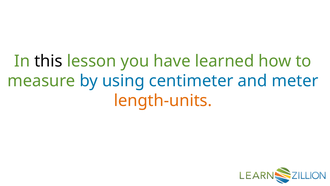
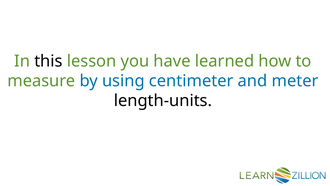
length-units colour: orange -> black
